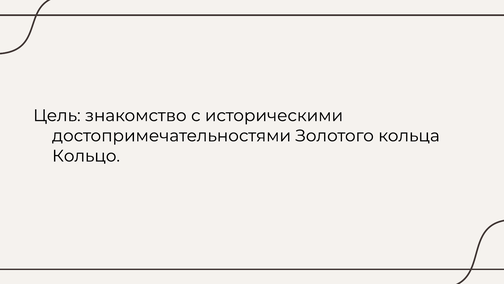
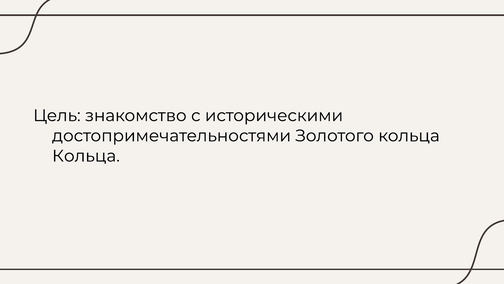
Кольцо at (86, 156): Кольцо -> Кольца
